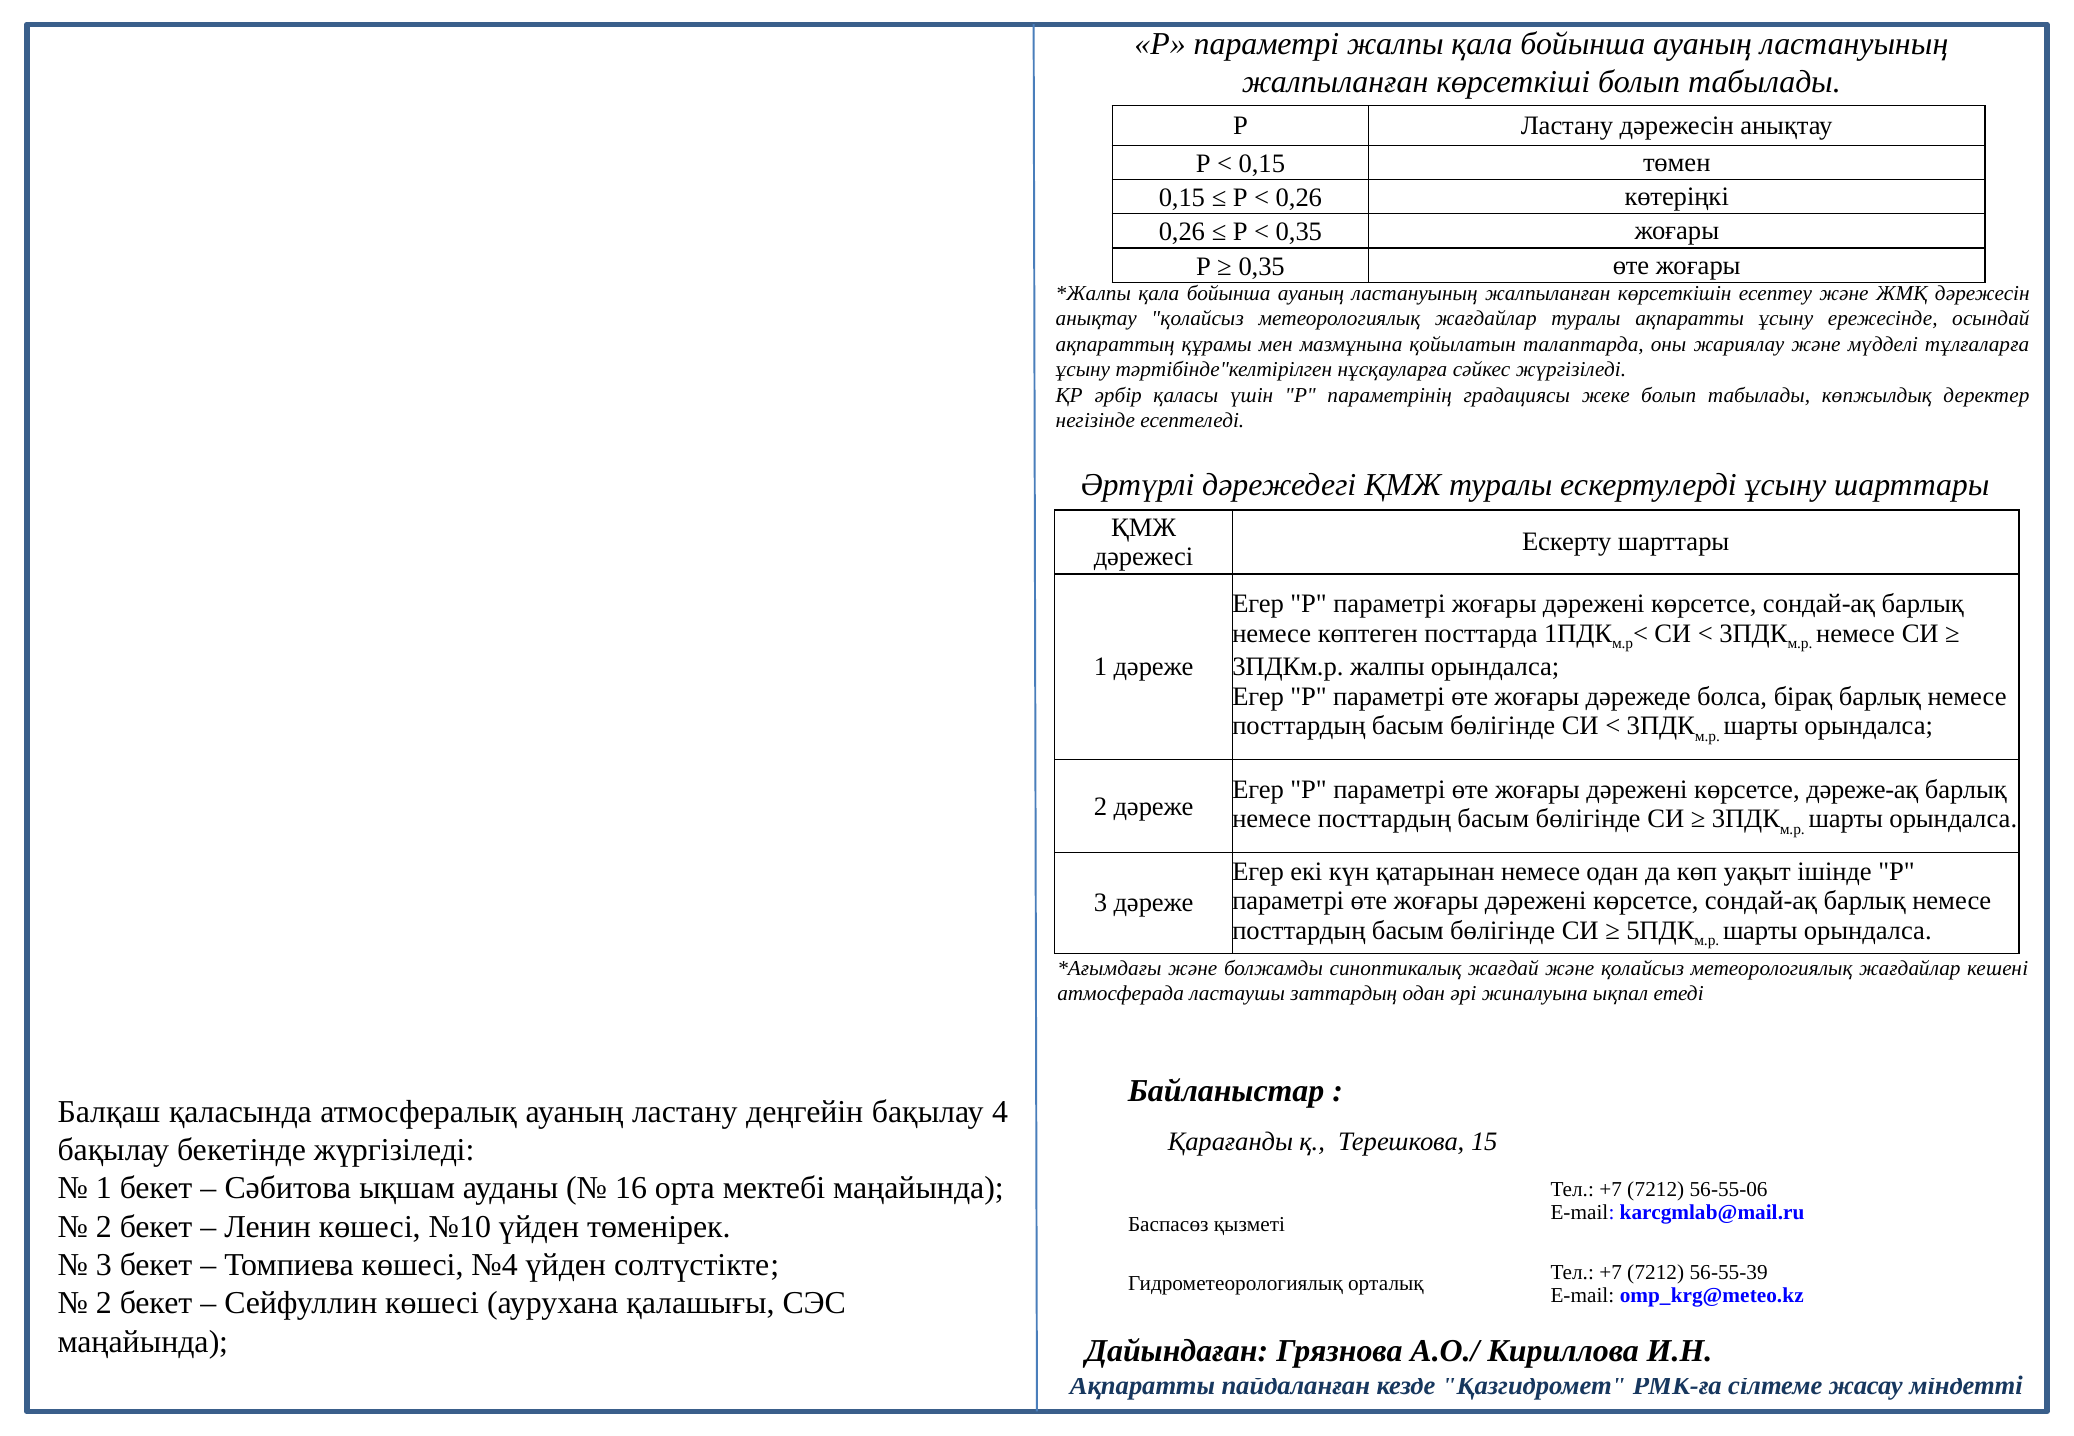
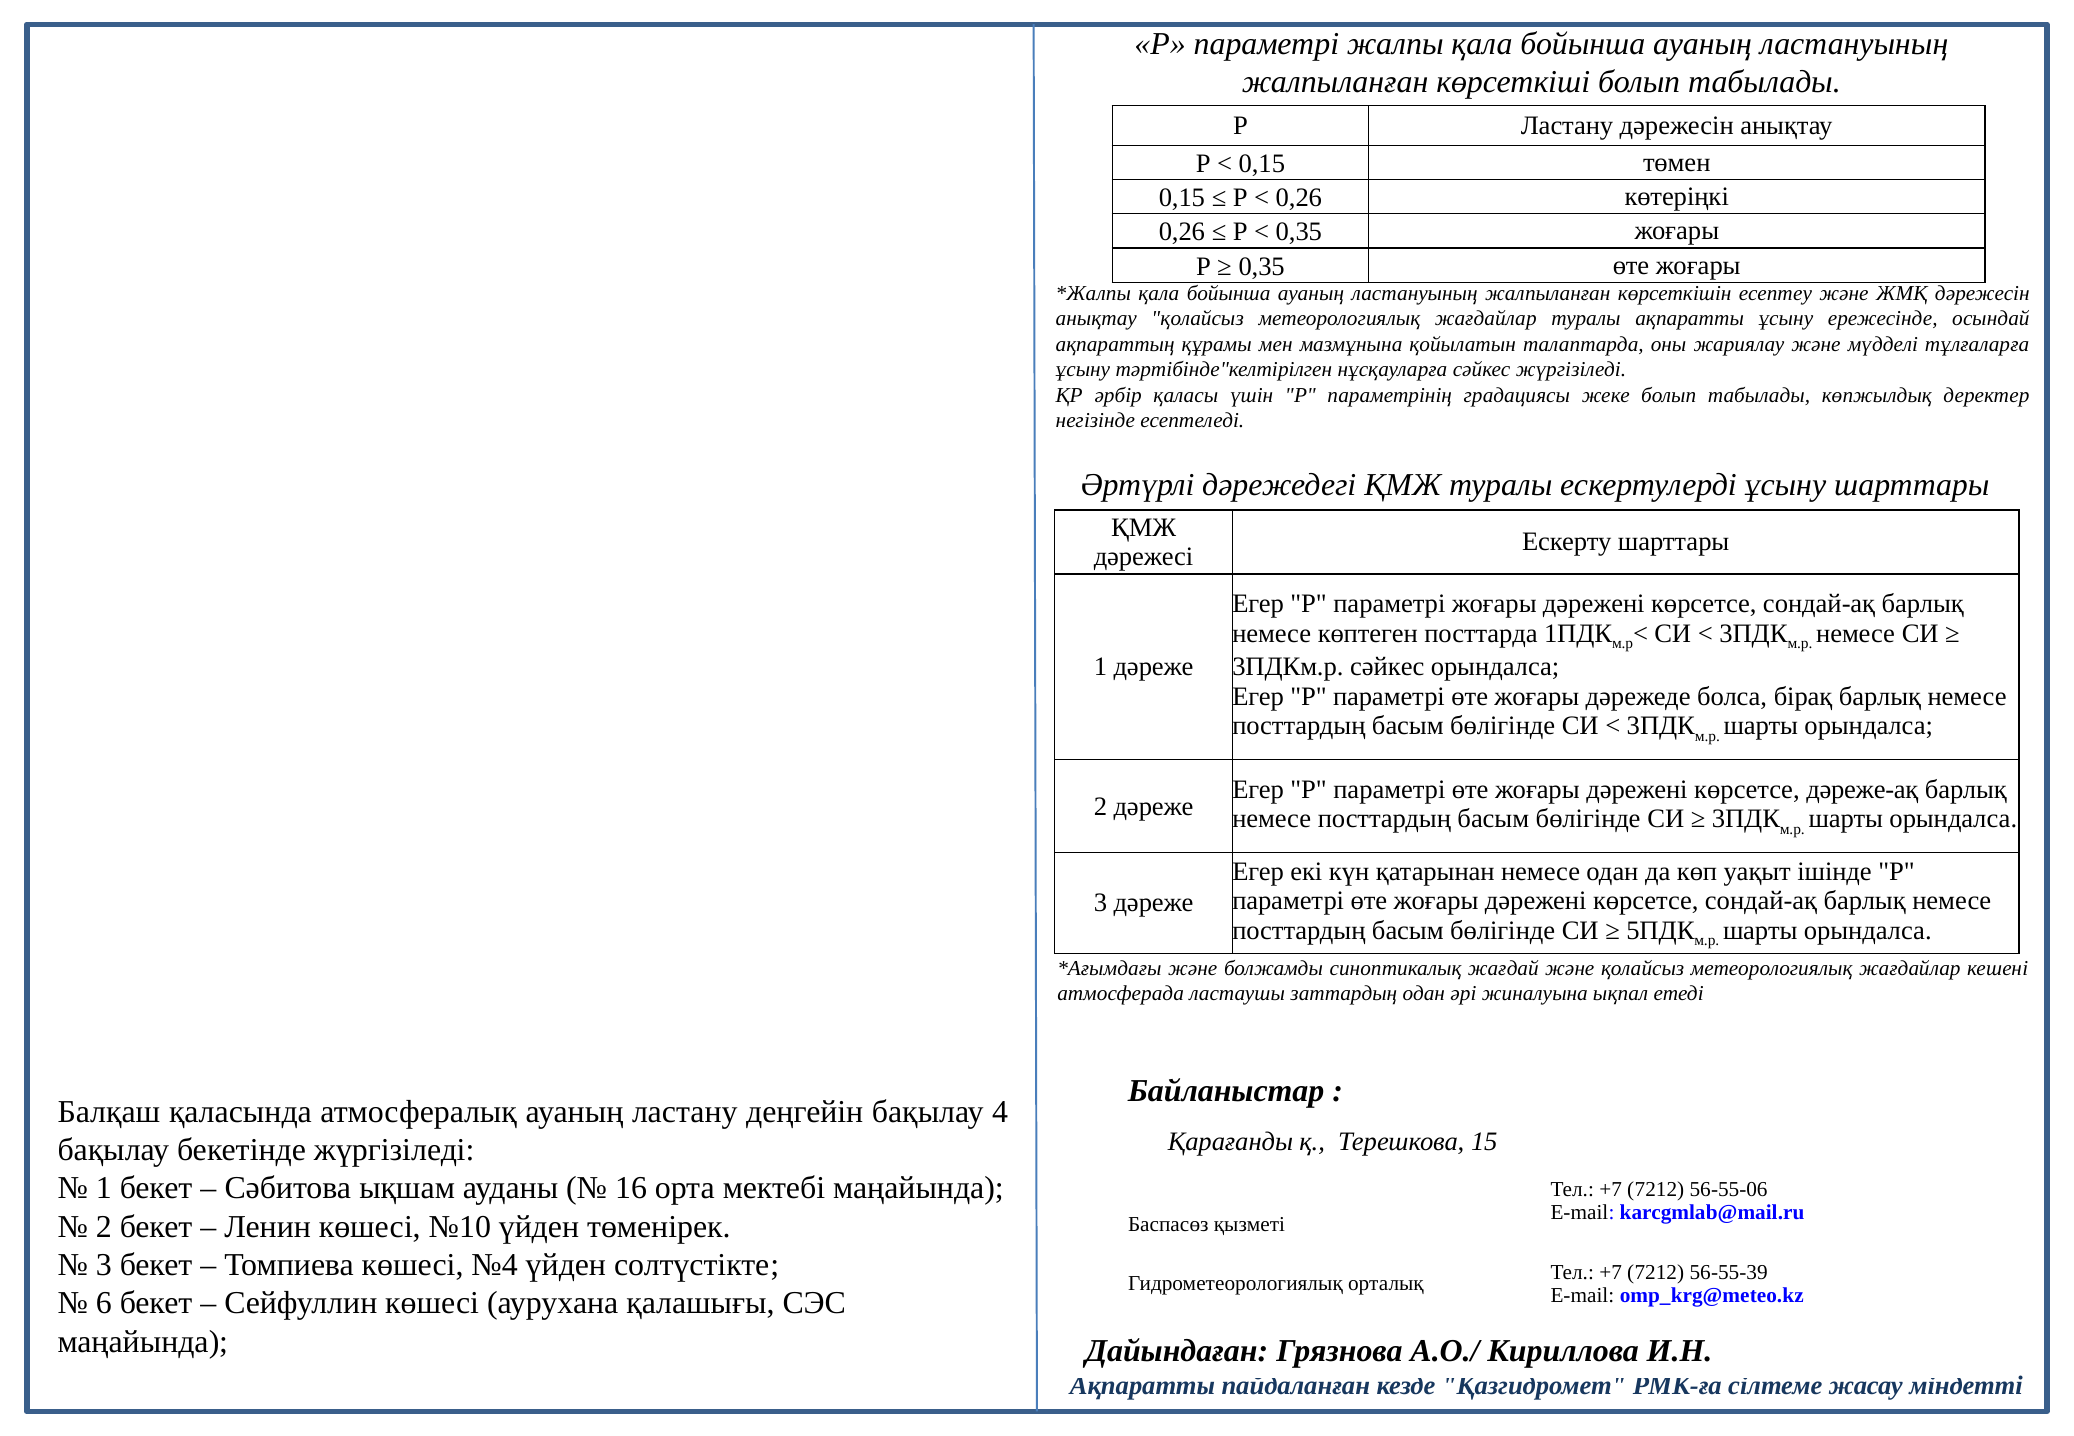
3ПДКм.р жалпы: жалпы -> сәйкес
2 at (104, 1303): 2 -> 6
